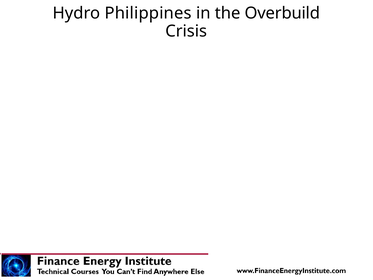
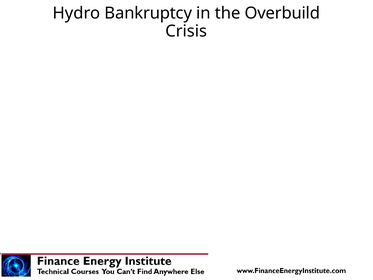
Philippines: Philippines -> Bankruptcy
